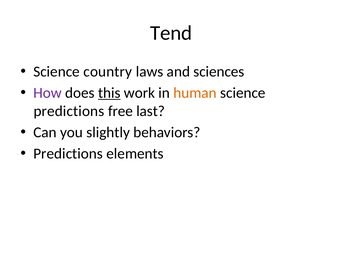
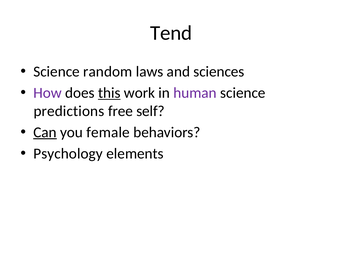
country: country -> random
human colour: orange -> purple
last: last -> self
Can underline: none -> present
slightly: slightly -> female
Predictions at (68, 154): Predictions -> Psychology
